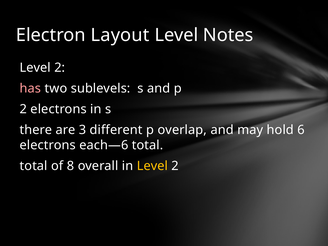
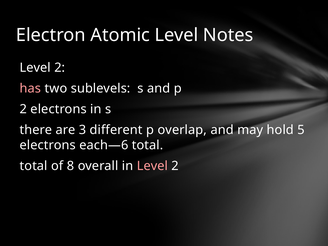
Layout: Layout -> Atomic
6: 6 -> 5
Level at (152, 166) colour: yellow -> pink
